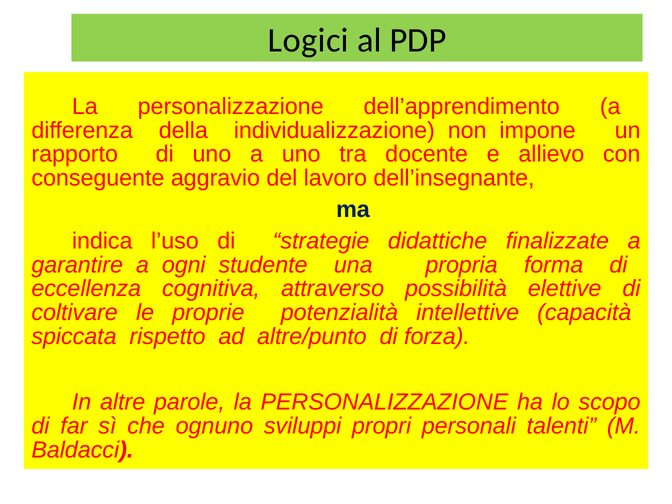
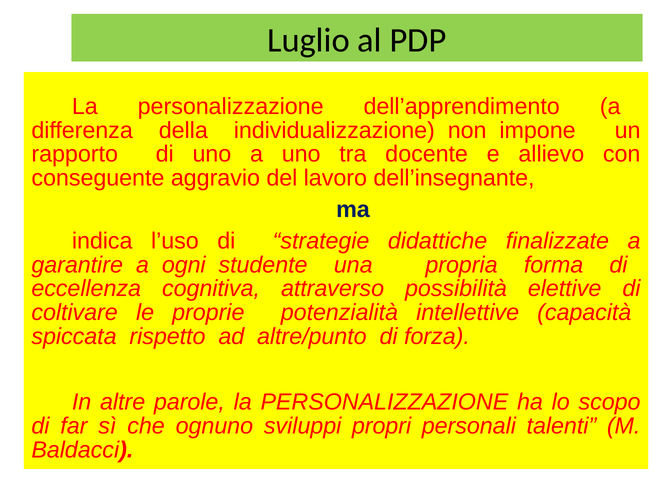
Logici: Logici -> Luglio
